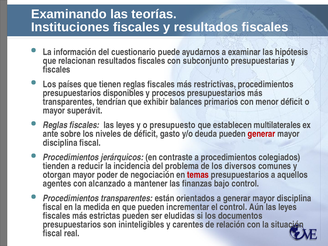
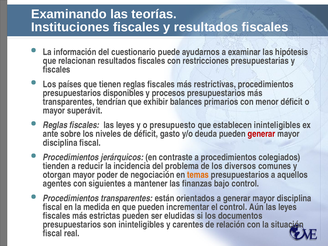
subconjunto: subconjunto -> restricciones
establecen multilaterales: multilaterales -> ininteligibles
temas colour: red -> orange
alcanzado: alcanzado -> siguientes
